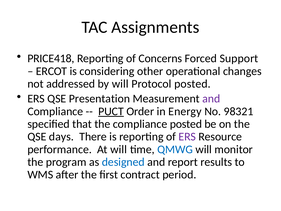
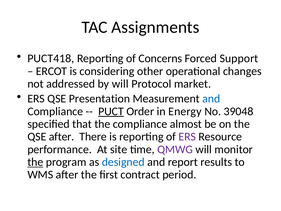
PRICE418: PRICE418 -> PUCT418
Protocol posted: posted -> market
and at (211, 99) colour: purple -> blue
98321: 98321 -> 39048
compliance posted: posted -> almost
QSE days: days -> after
At will: will -> site
QMWG colour: blue -> purple
the at (35, 162) underline: none -> present
